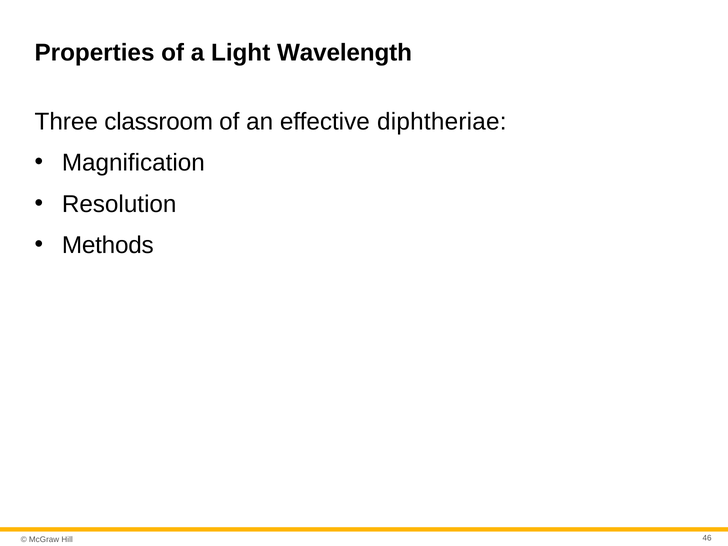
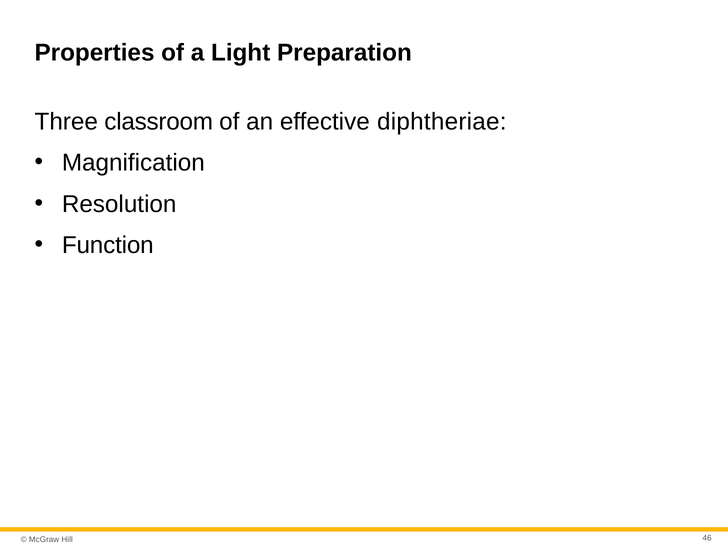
Wavelength: Wavelength -> Preparation
Methods: Methods -> Function
